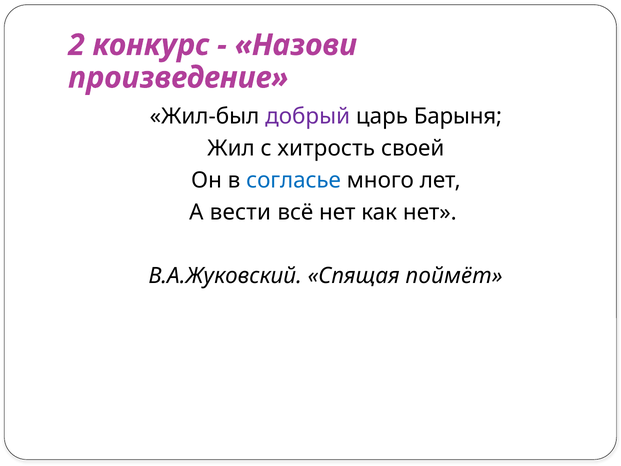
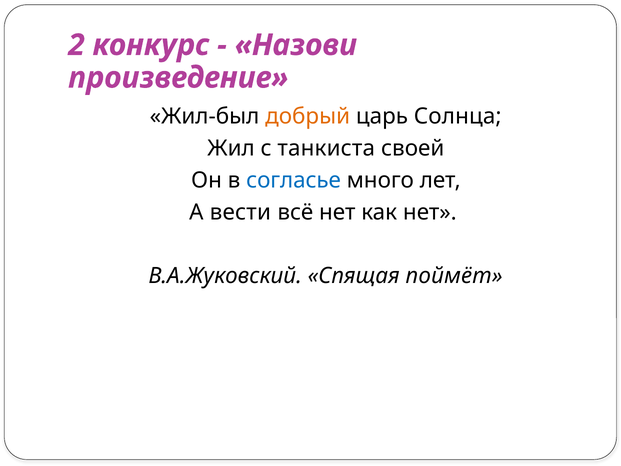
добрый colour: purple -> orange
Барыня: Барыня -> Солнца
хитрость: хитрость -> танкиста
